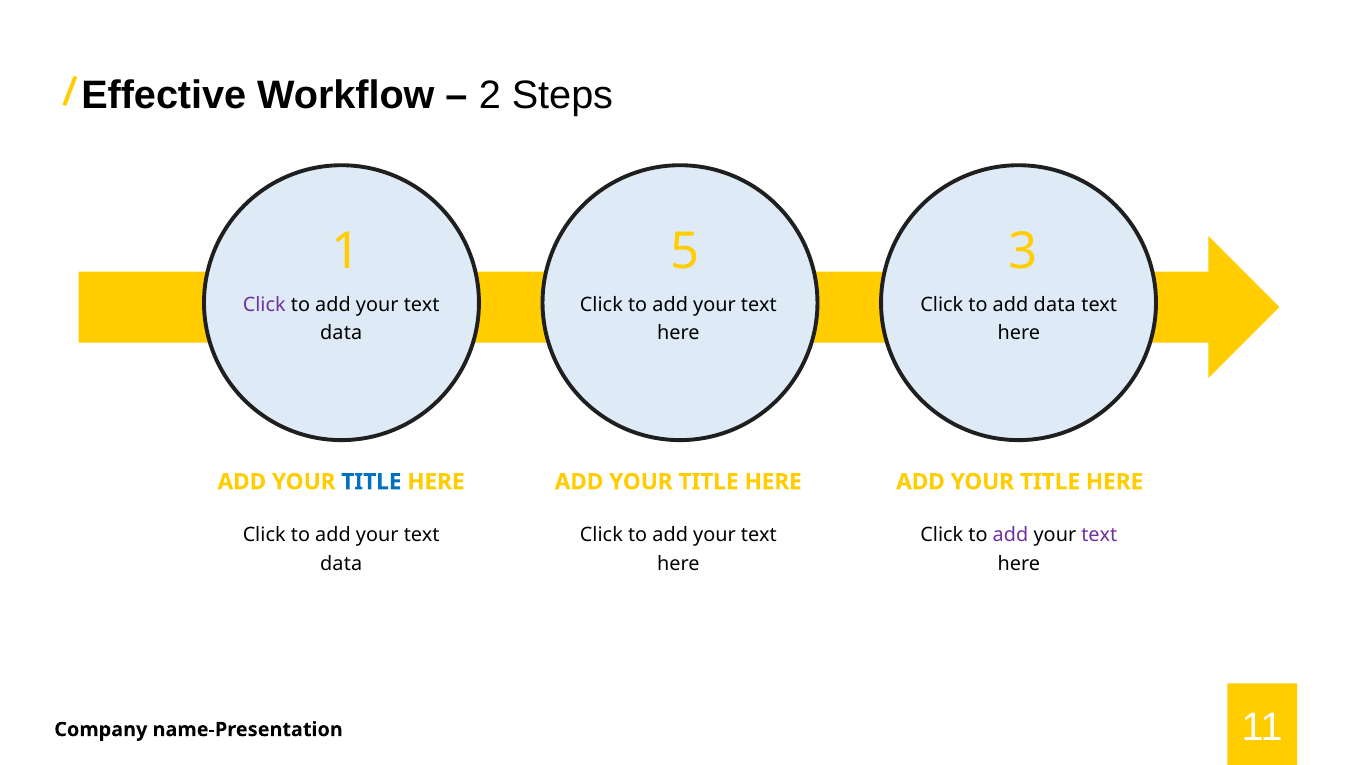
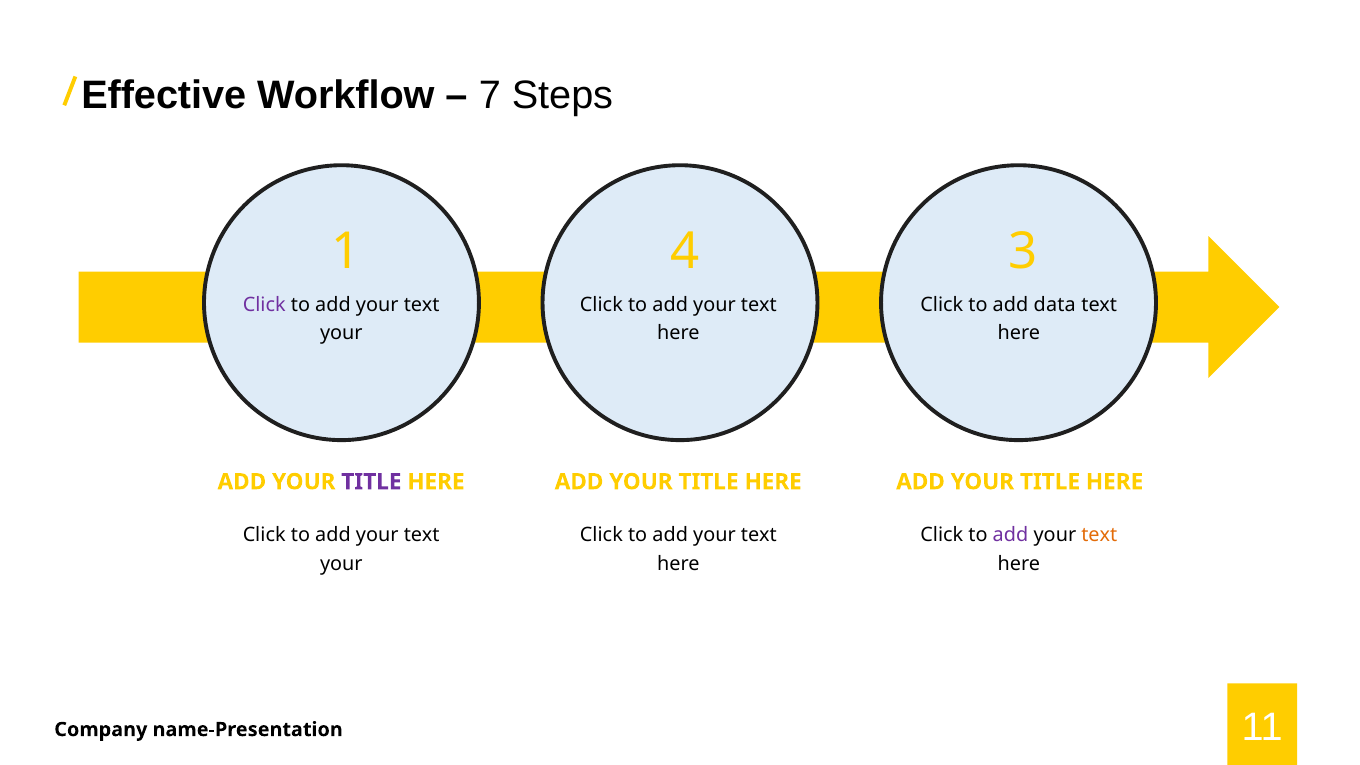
2: 2 -> 7
5: 5 -> 4
data at (341, 333): data -> your
TITLE at (371, 482) colour: blue -> purple
text at (1099, 535) colour: purple -> orange
data at (341, 564): data -> your
